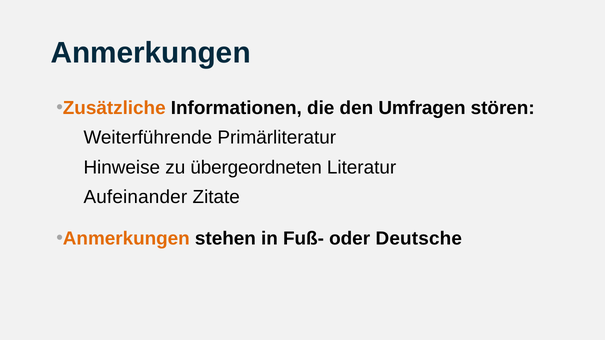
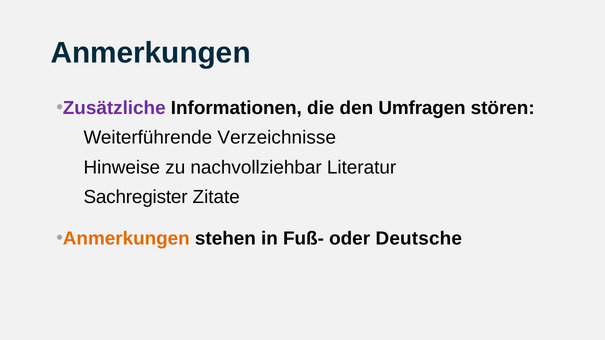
Zusätzliche colour: orange -> purple
Primärliteratur: Primärliteratur -> Verzeichnisse
übergeordneten: übergeordneten -> nachvollziehbar
Aufeinander: Aufeinander -> Sachregister
